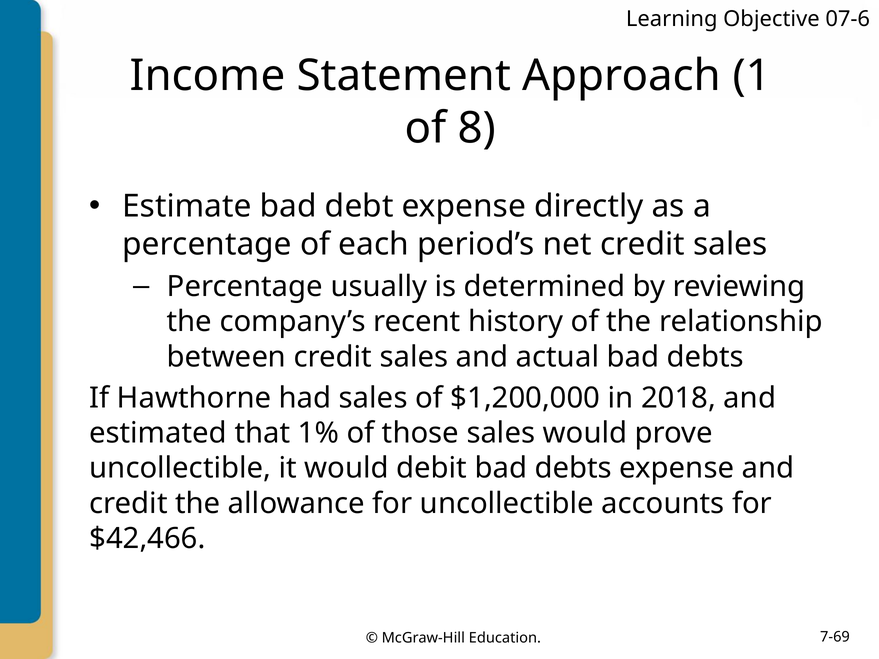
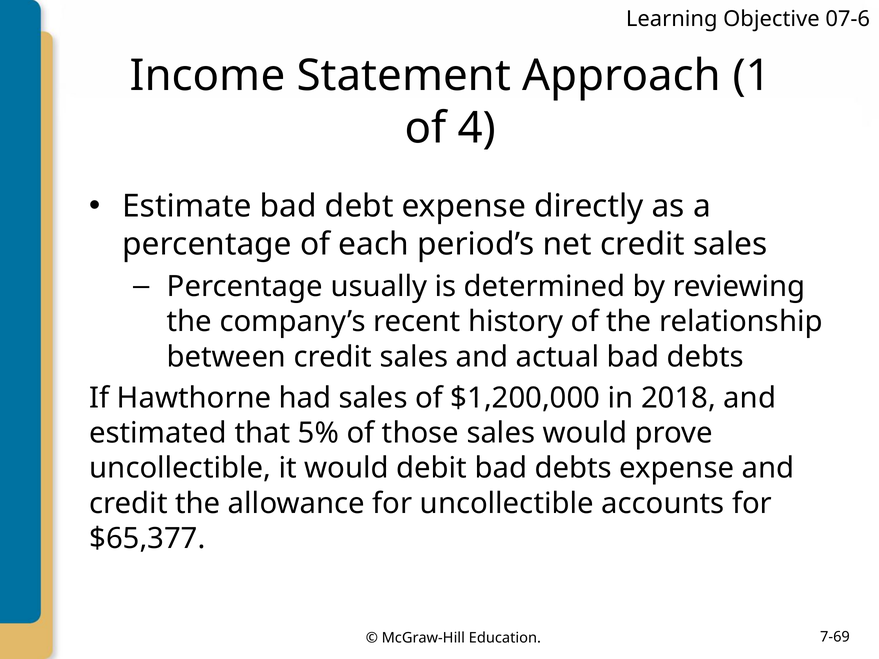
8: 8 -> 4
1%: 1% -> 5%
$42,466: $42,466 -> $65,377
